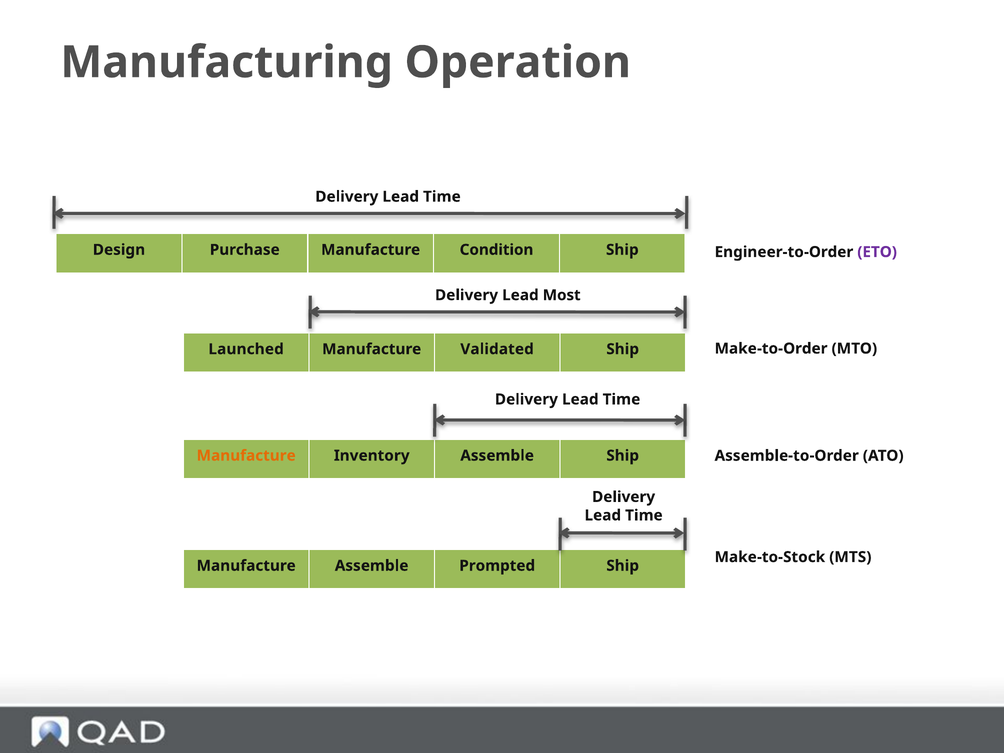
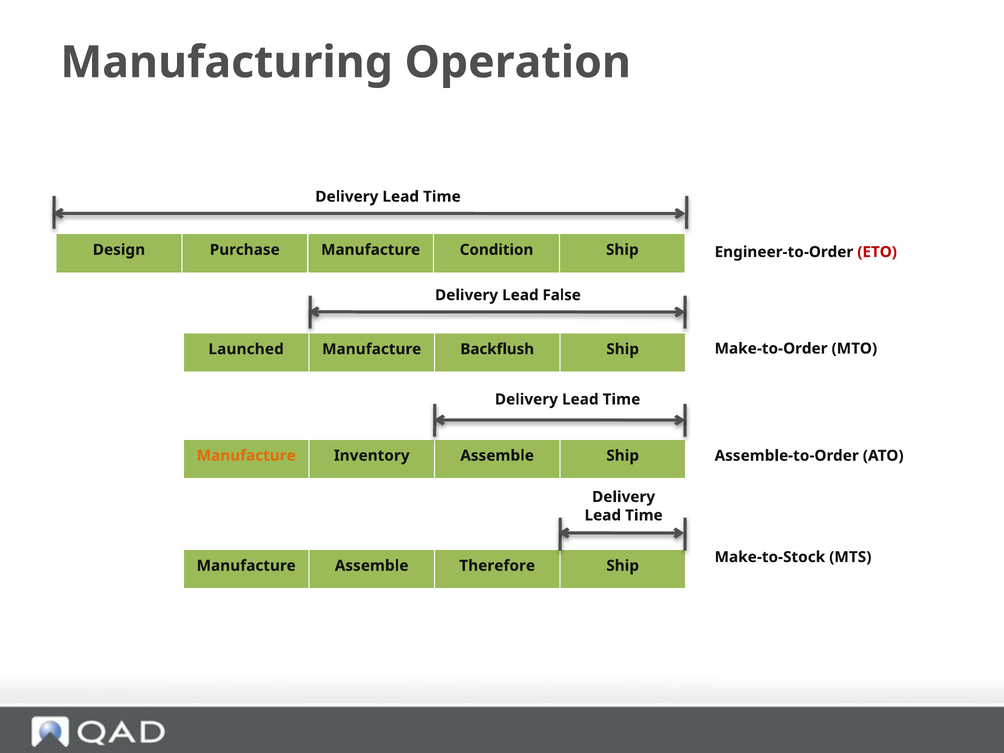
ETO colour: purple -> red
Most: Most -> False
Validated: Validated -> Backflush
Prompted: Prompted -> Therefore
